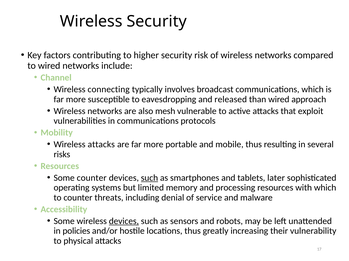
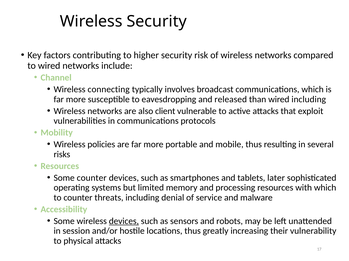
wired approach: approach -> including
mesh: mesh -> client
Wireless attacks: attacks -> policies
such at (149, 178) underline: present -> none
policies: policies -> session
